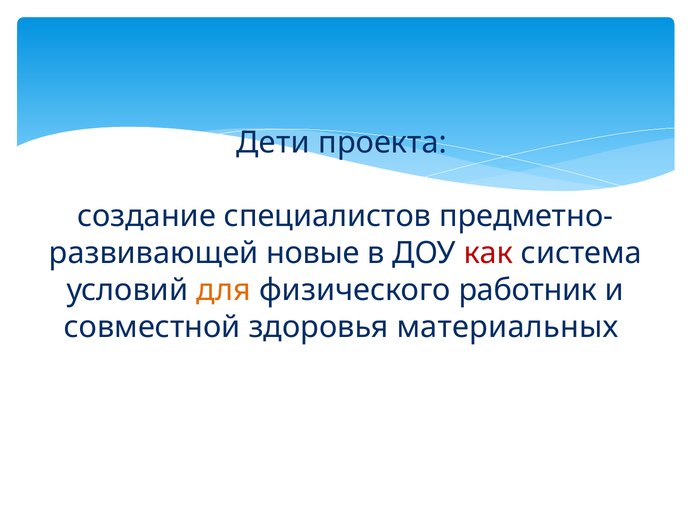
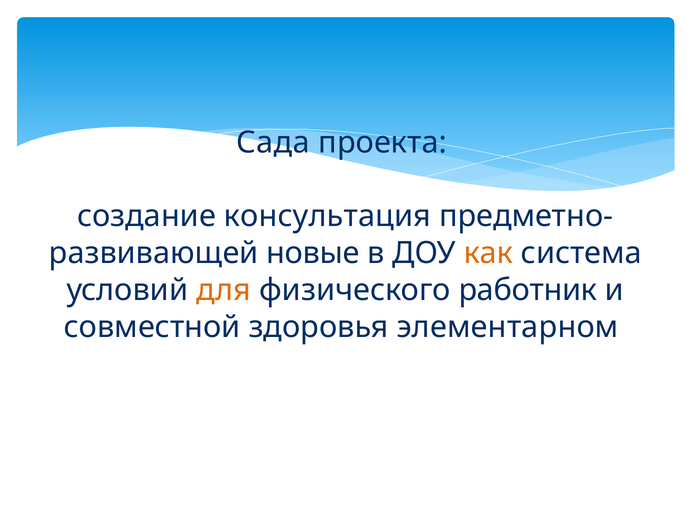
Дети: Дети -> Сада
специалистов: специалистов -> консультация
как colour: red -> orange
материальных: материальных -> элементарном
